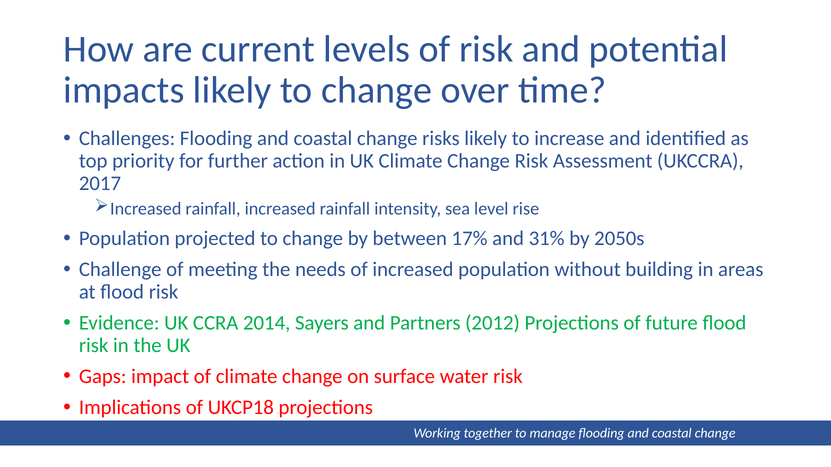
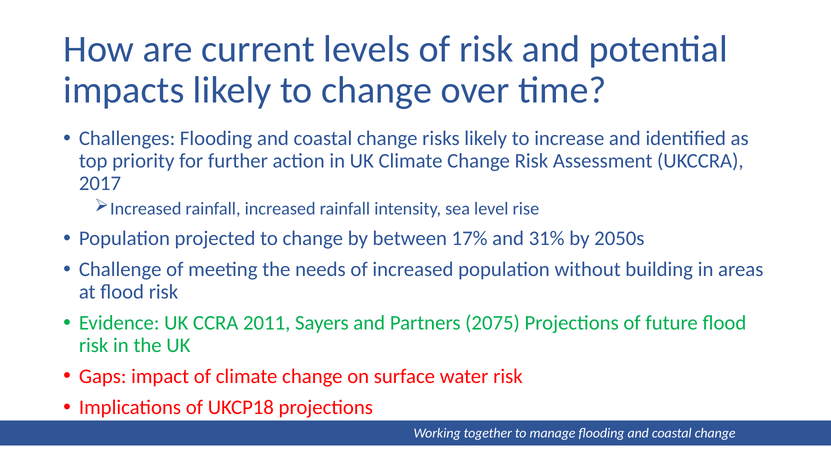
2014: 2014 -> 2011
2012: 2012 -> 2075
